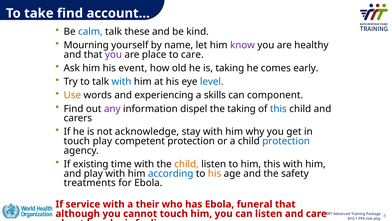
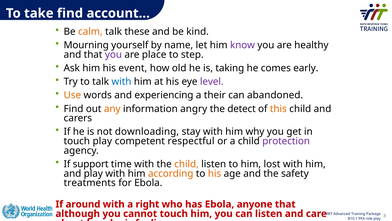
calm colour: blue -> orange
to care: care -> step
level colour: blue -> purple
skills: skills -> their
component: component -> abandoned
any colour: purple -> orange
dispel: dispel -> angry
the taking: taking -> detect
this at (278, 109) colour: blue -> orange
acknowledge: acknowledge -> downloading
competent protection: protection -> respectful
protection at (286, 141) colour: blue -> purple
existing: existing -> support
him this: this -> lost
according colour: blue -> orange
service: service -> around
their: their -> right
funeral: funeral -> anyone
